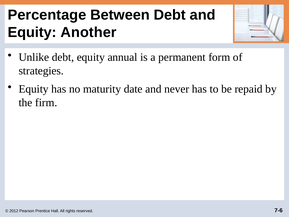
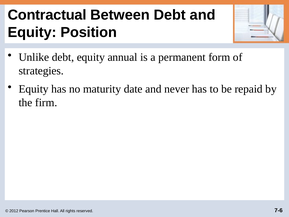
Percentage: Percentage -> Contractual
Another: Another -> Position
